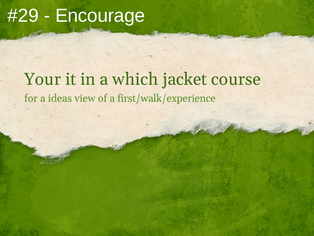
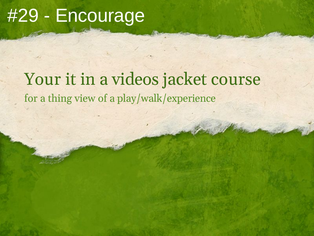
which: which -> videos
ideas: ideas -> thing
first/walk/experience: first/walk/experience -> play/walk/experience
